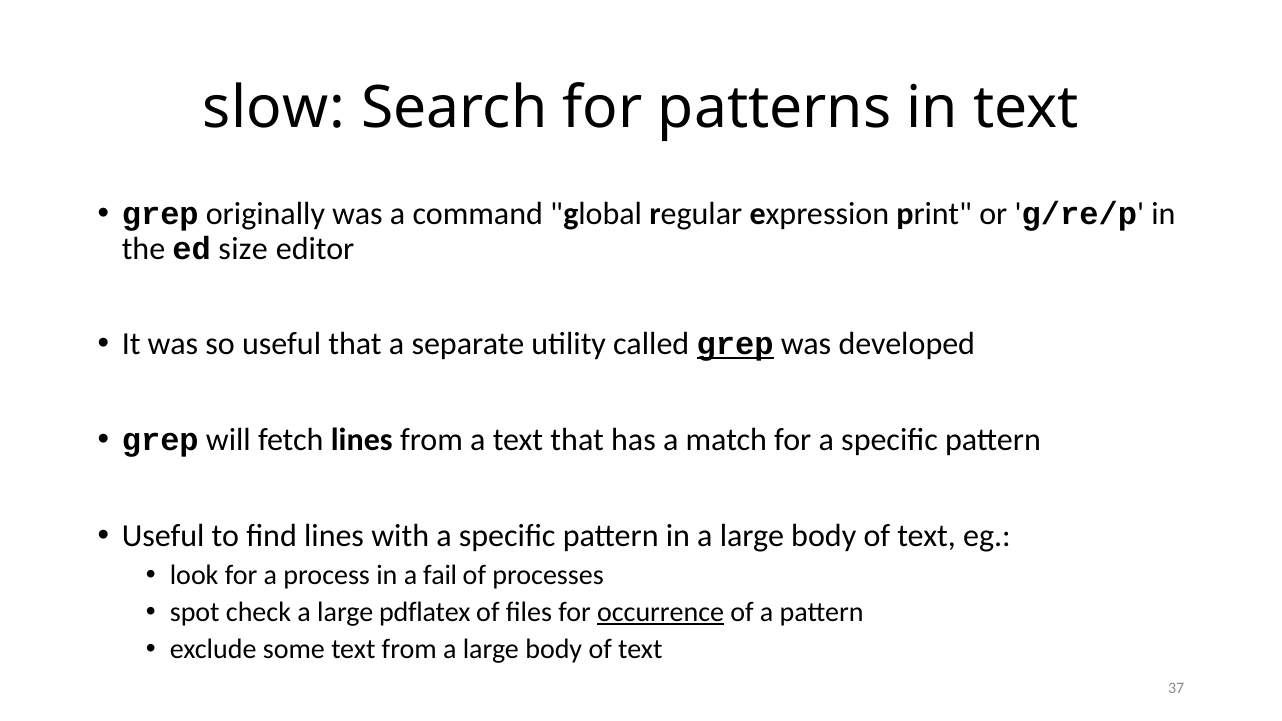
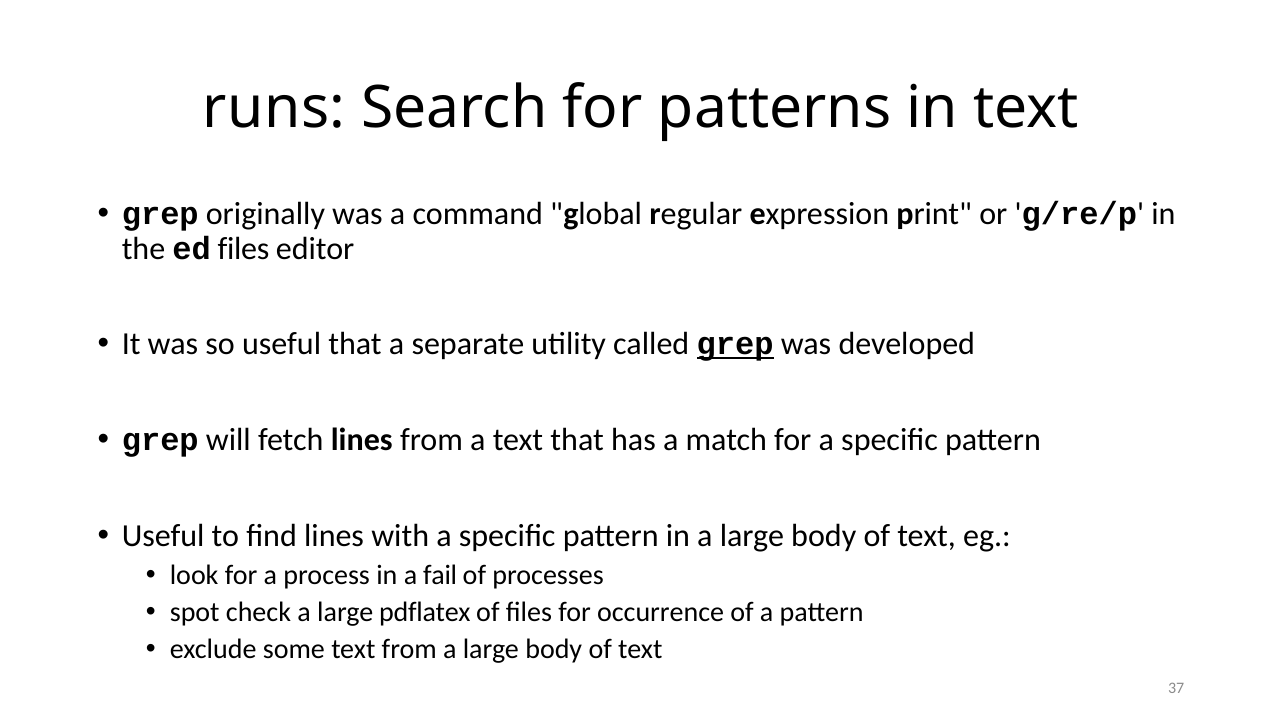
slow: slow -> runs
ed size: size -> files
occurrence underline: present -> none
